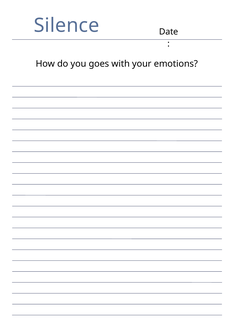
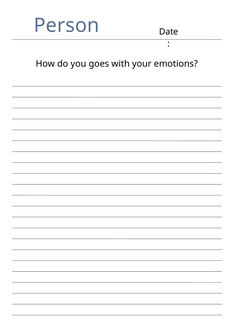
Silence: Silence -> Person
